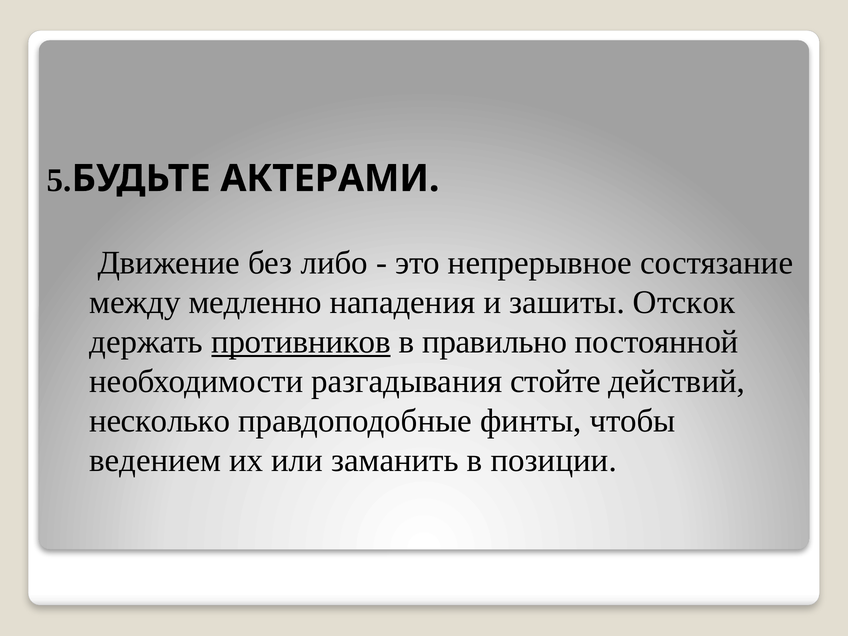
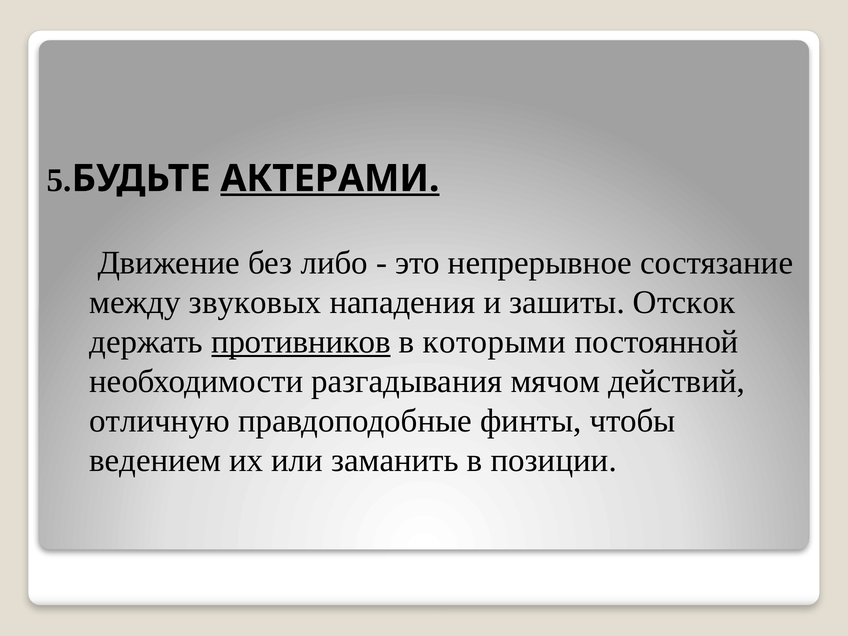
АКТЕРАМИ underline: none -> present
медленно: медленно -> звуковых
правильно: правильно -> которыми
стойте: стойте -> мячом
несколько: несколько -> отличную
